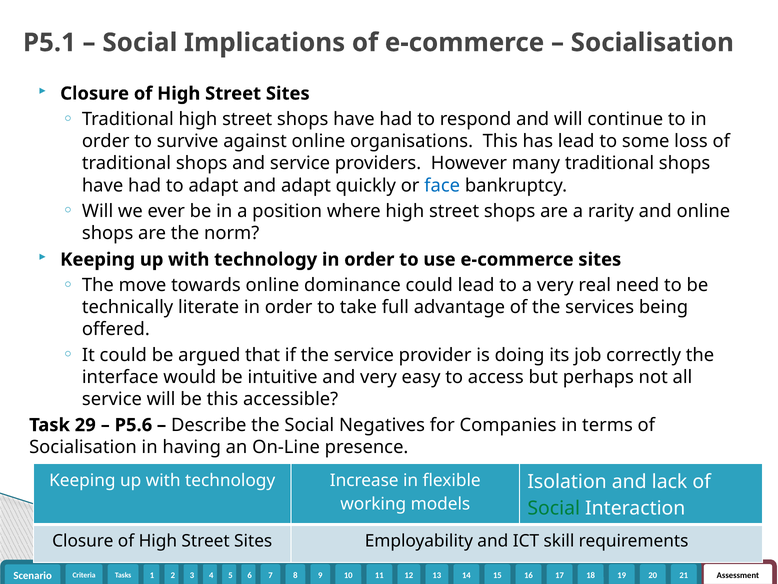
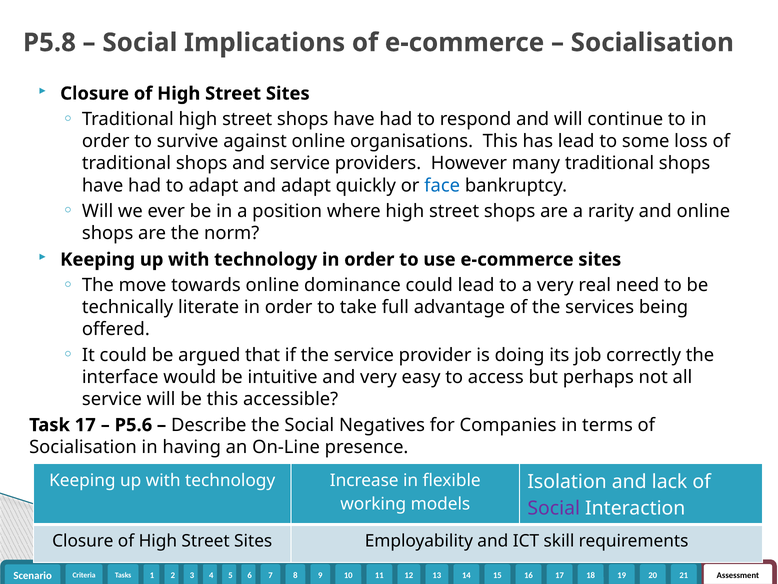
P5.1: P5.1 -> P5.8
Task 29: 29 -> 17
Social at (554, 508) colour: green -> purple
